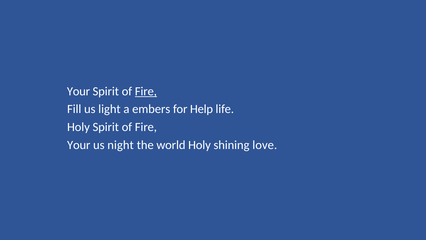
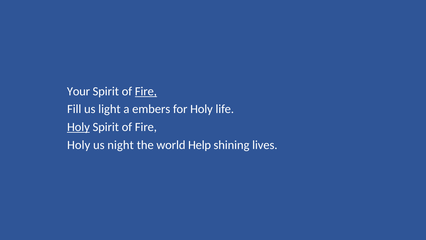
for Help: Help -> Holy
Holy at (78, 127) underline: none -> present
Your at (79, 145): Your -> Holy
world Holy: Holy -> Help
love: love -> lives
